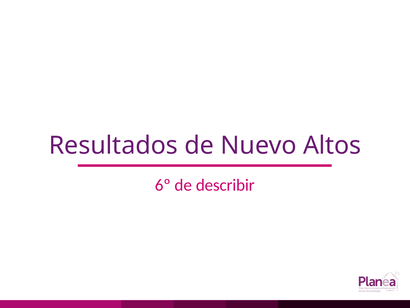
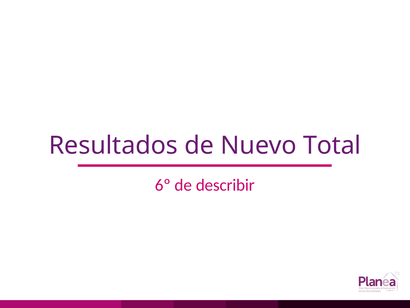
Altos: Altos -> Total
